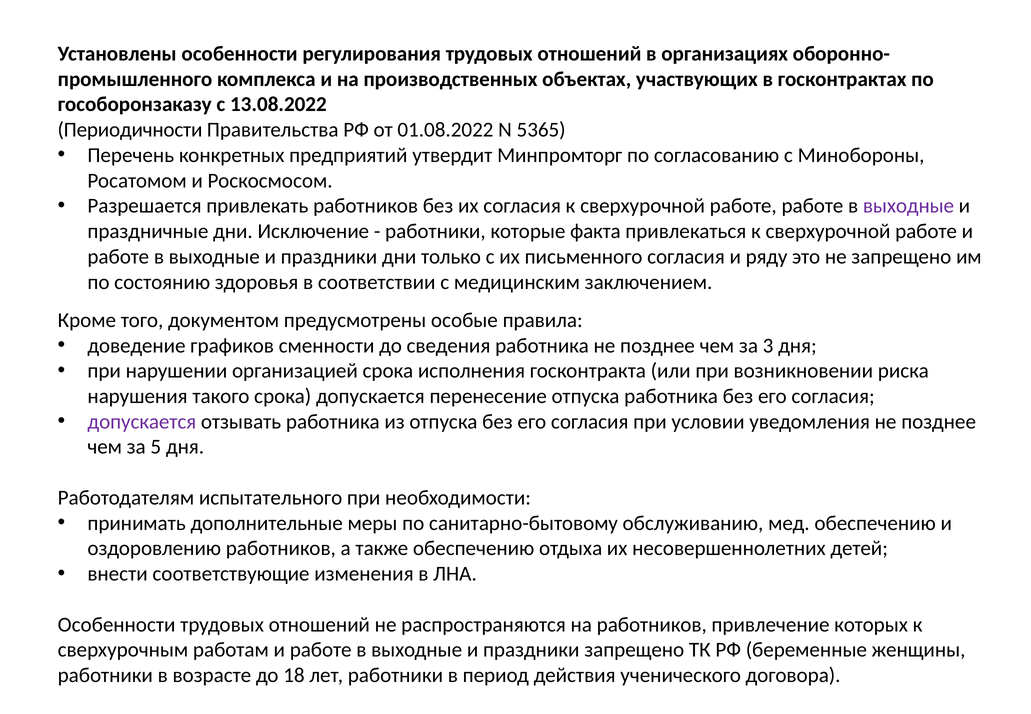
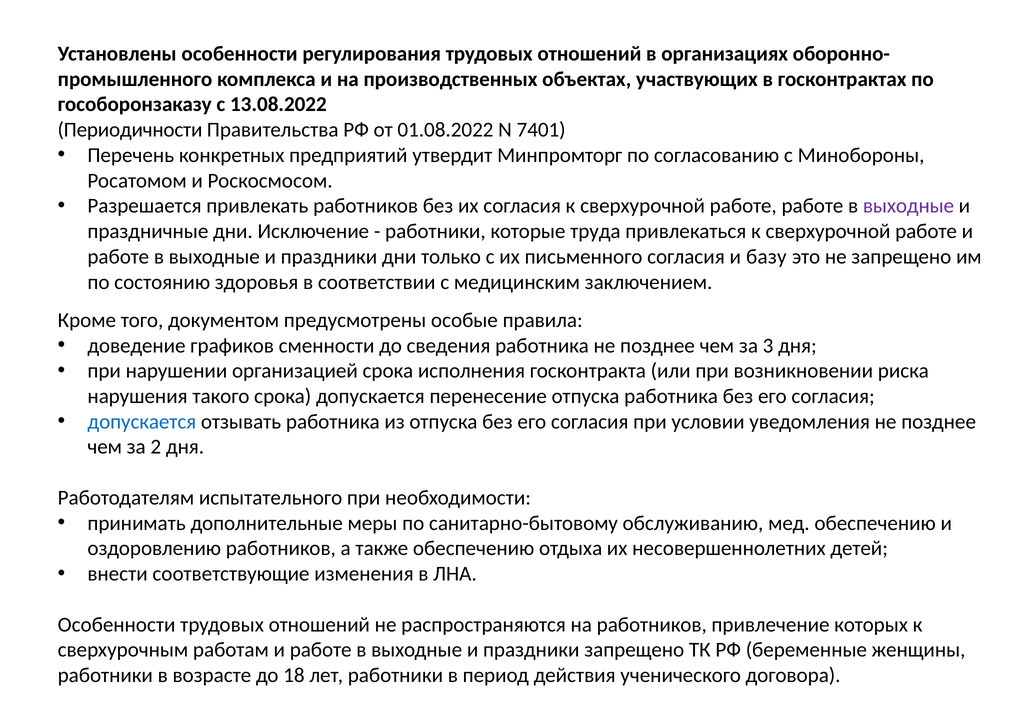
5365: 5365 -> 7401
факта: факта -> труда
ряду: ряду -> базу
допускается at (142, 422) colour: purple -> blue
5: 5 -> 2
